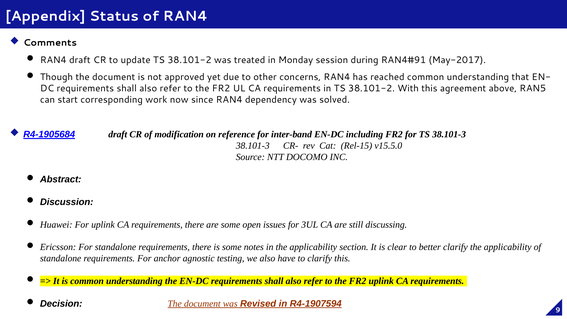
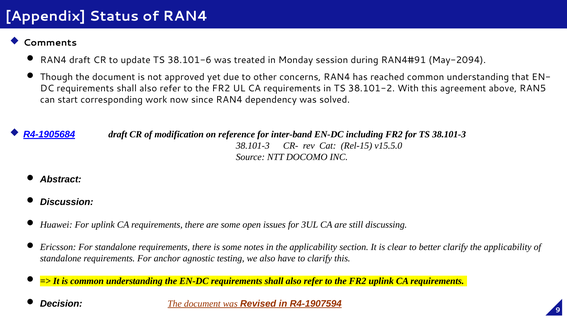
update TS 38.101-2: 38.101-2 -> 38.101-6
May-2017: May-2017 -> May-2094
